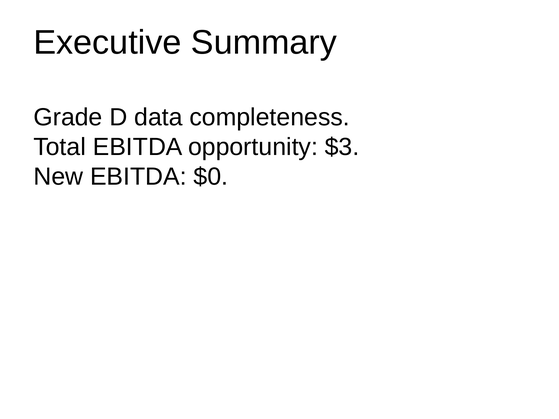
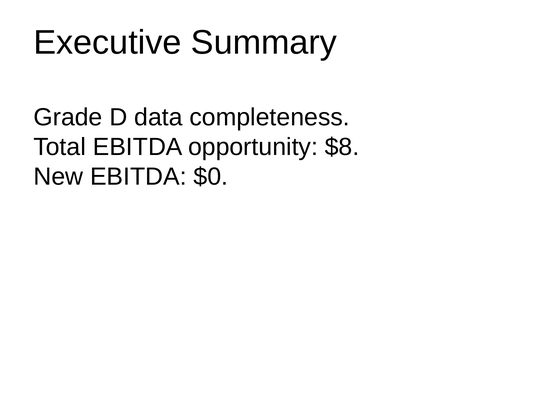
$3: $3 -> $8
